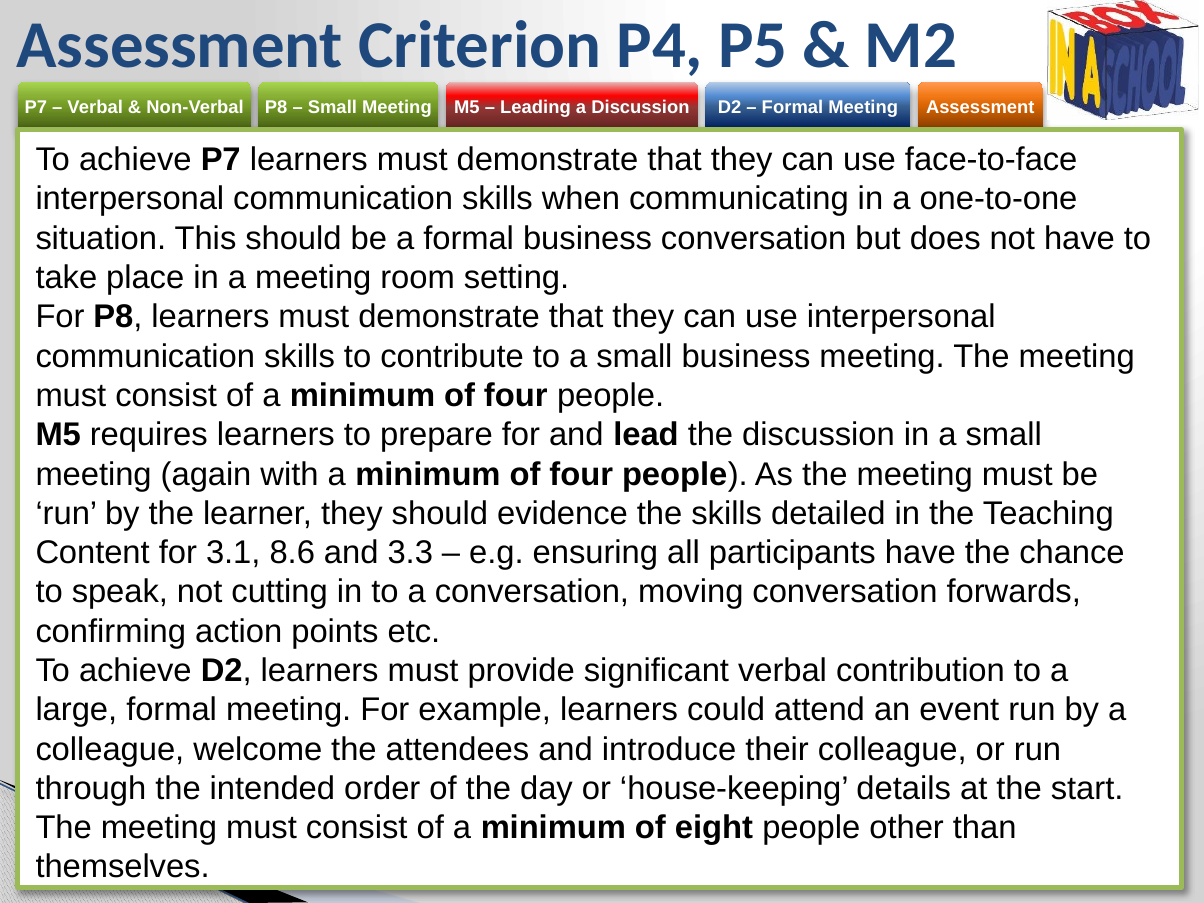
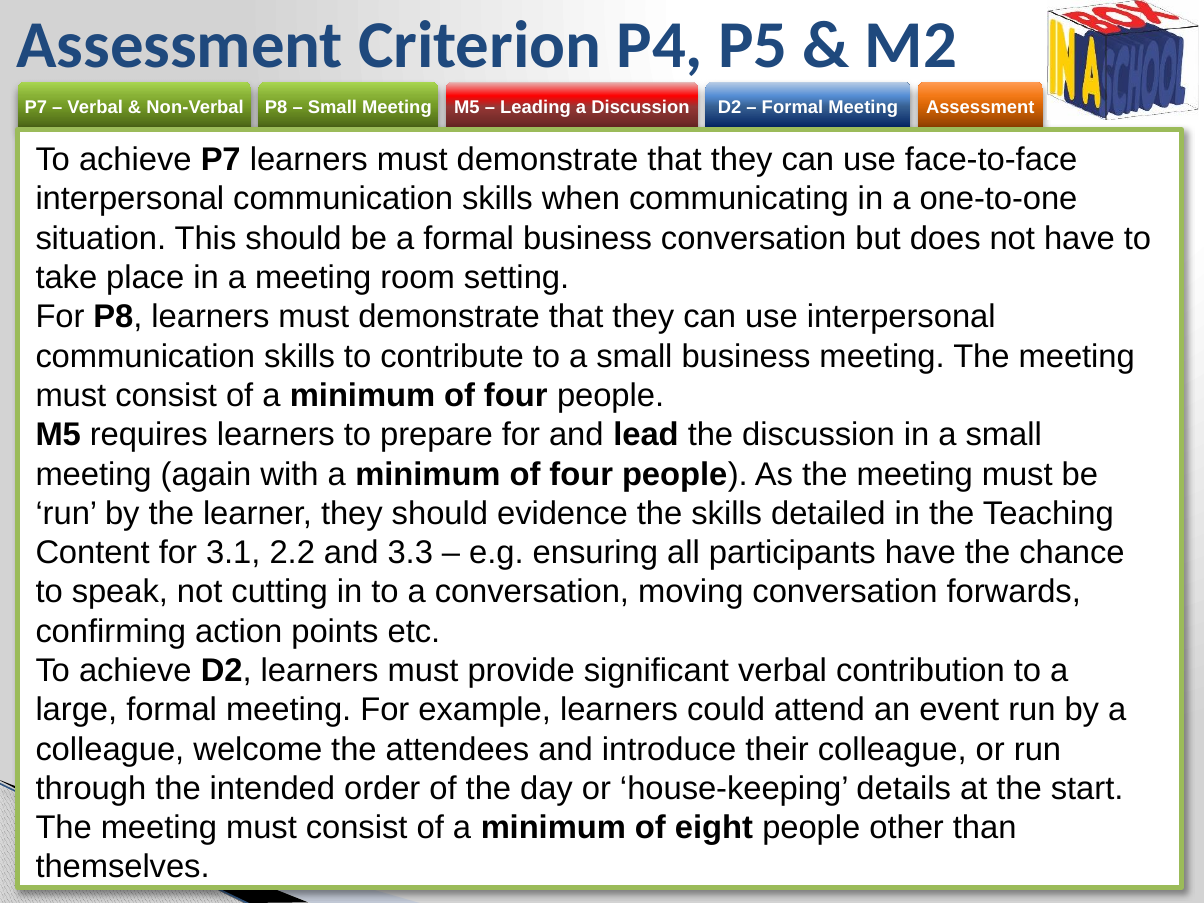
8.6: 8.6 -> 2.2
